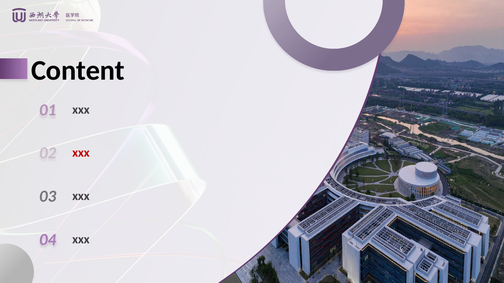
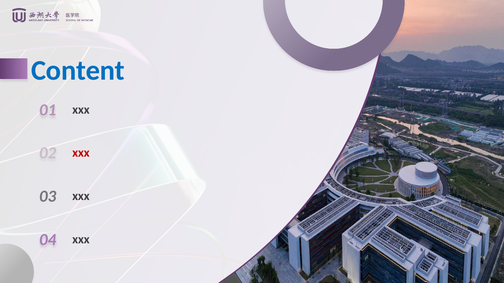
Content colour: black -> blue
